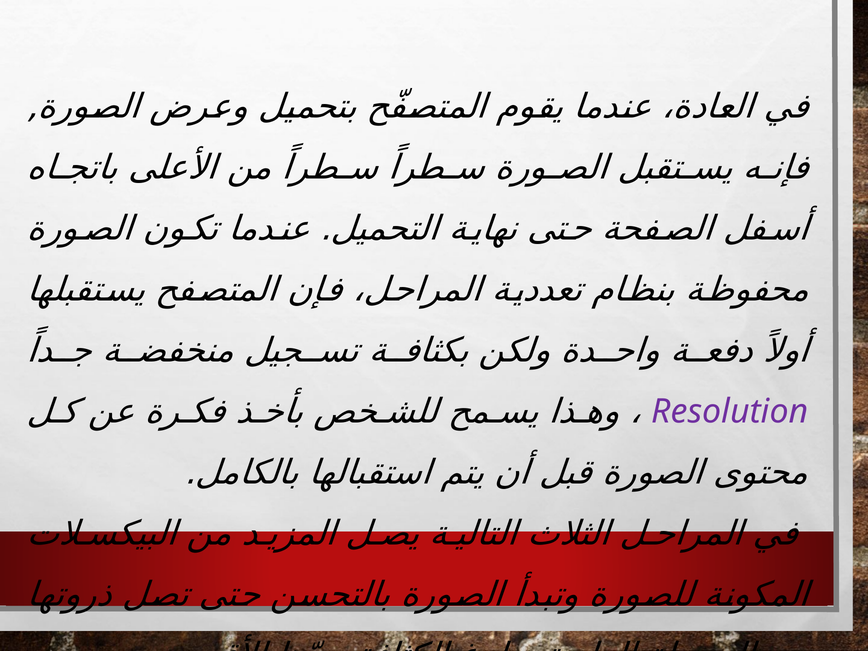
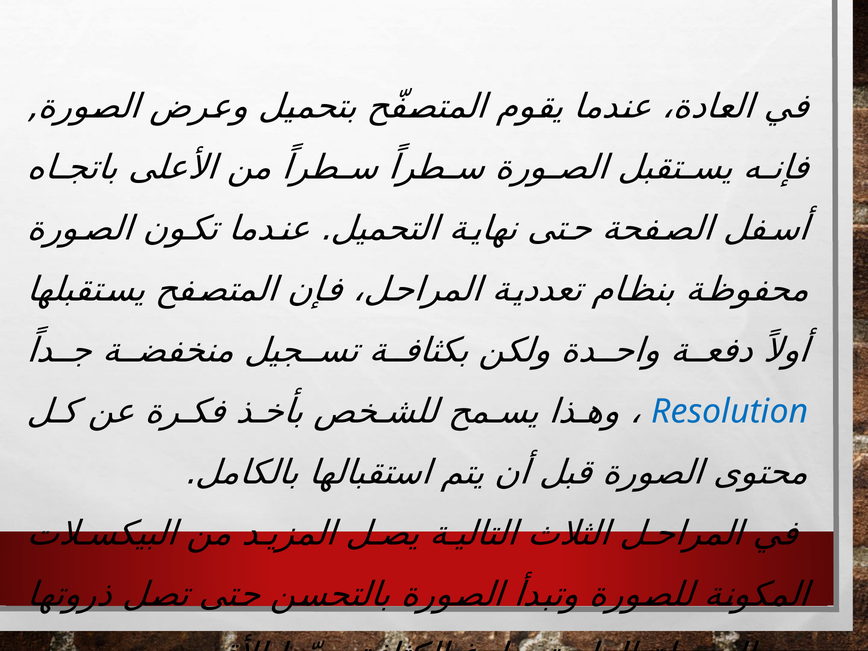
Resolution colour: purple -> blue
